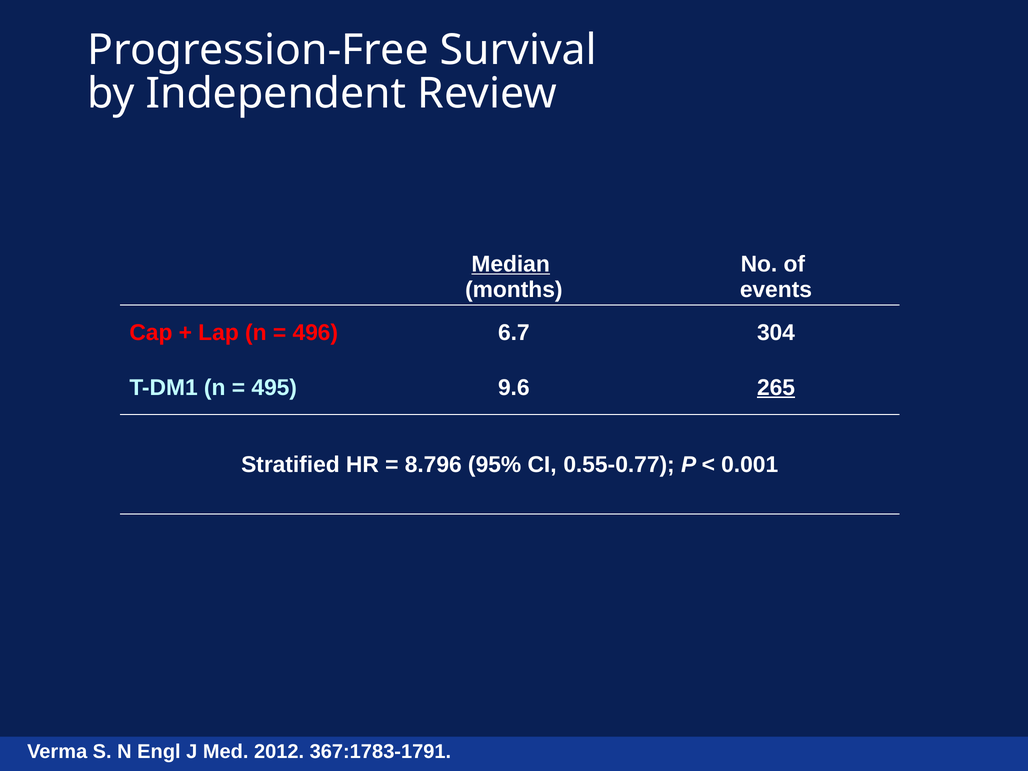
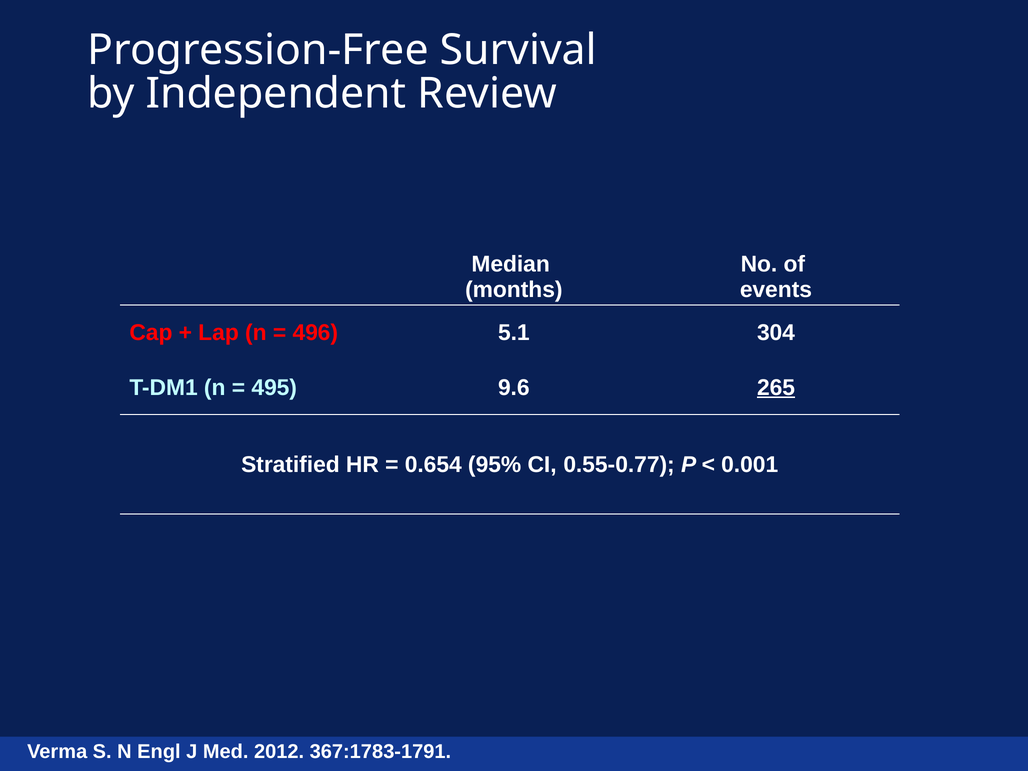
Median underline: present -> none
6.7: 6.7 -> 5.1
8.796: 8.796 -> 0.654
